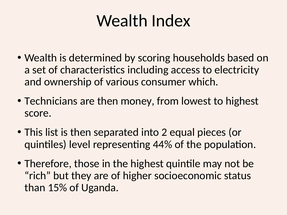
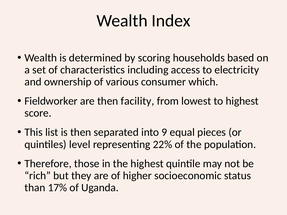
Technicians: Technicians -> Fieldworker
money: money -> facility
2: 2 -> 9
44%: 44% -> 22%
15%: 15% -> 17%
